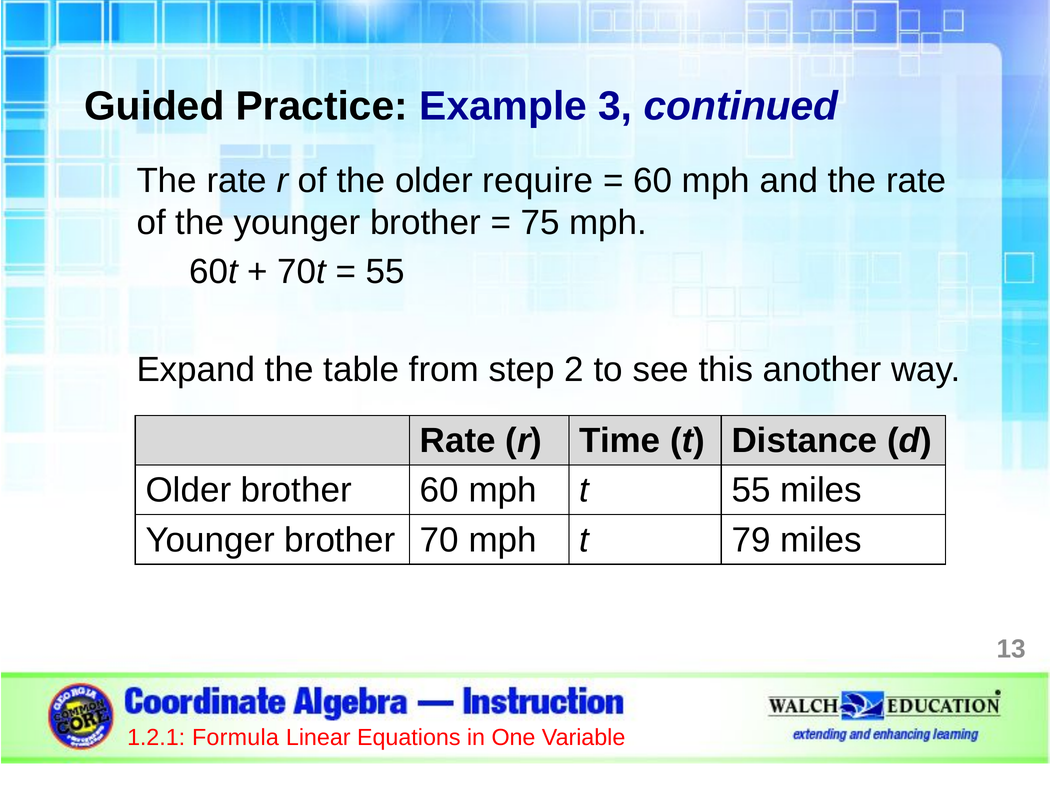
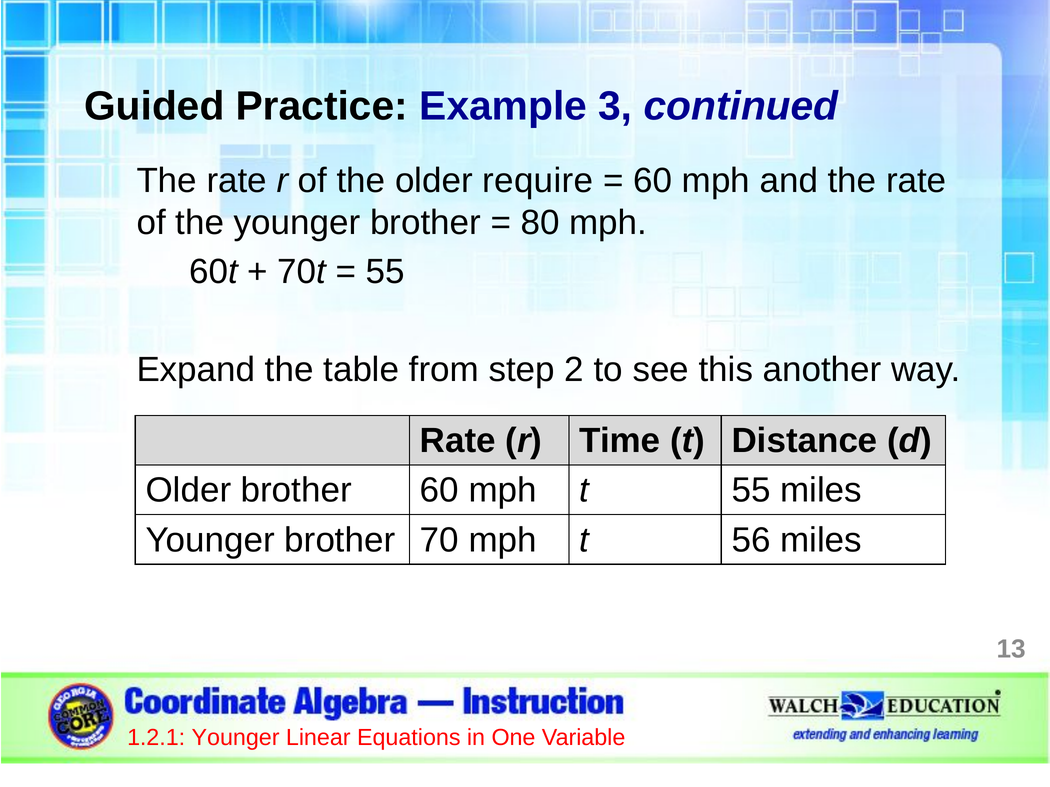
75: 75 -> 80
79: 79 -> 56
1.2.1 Formula: Formula -> Younger
